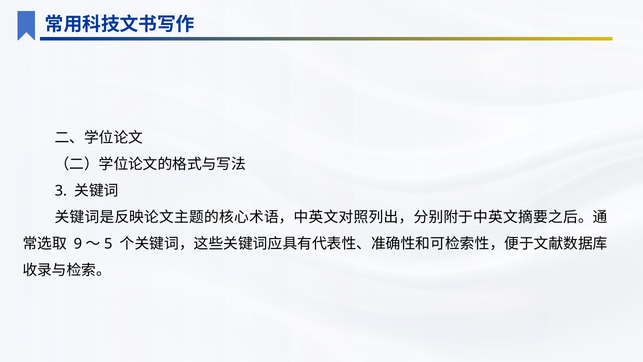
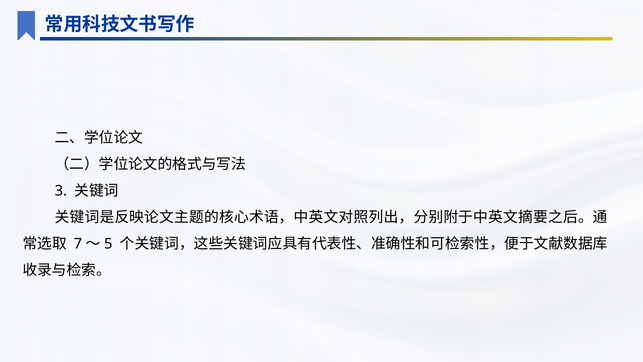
9: 9 -> 7
